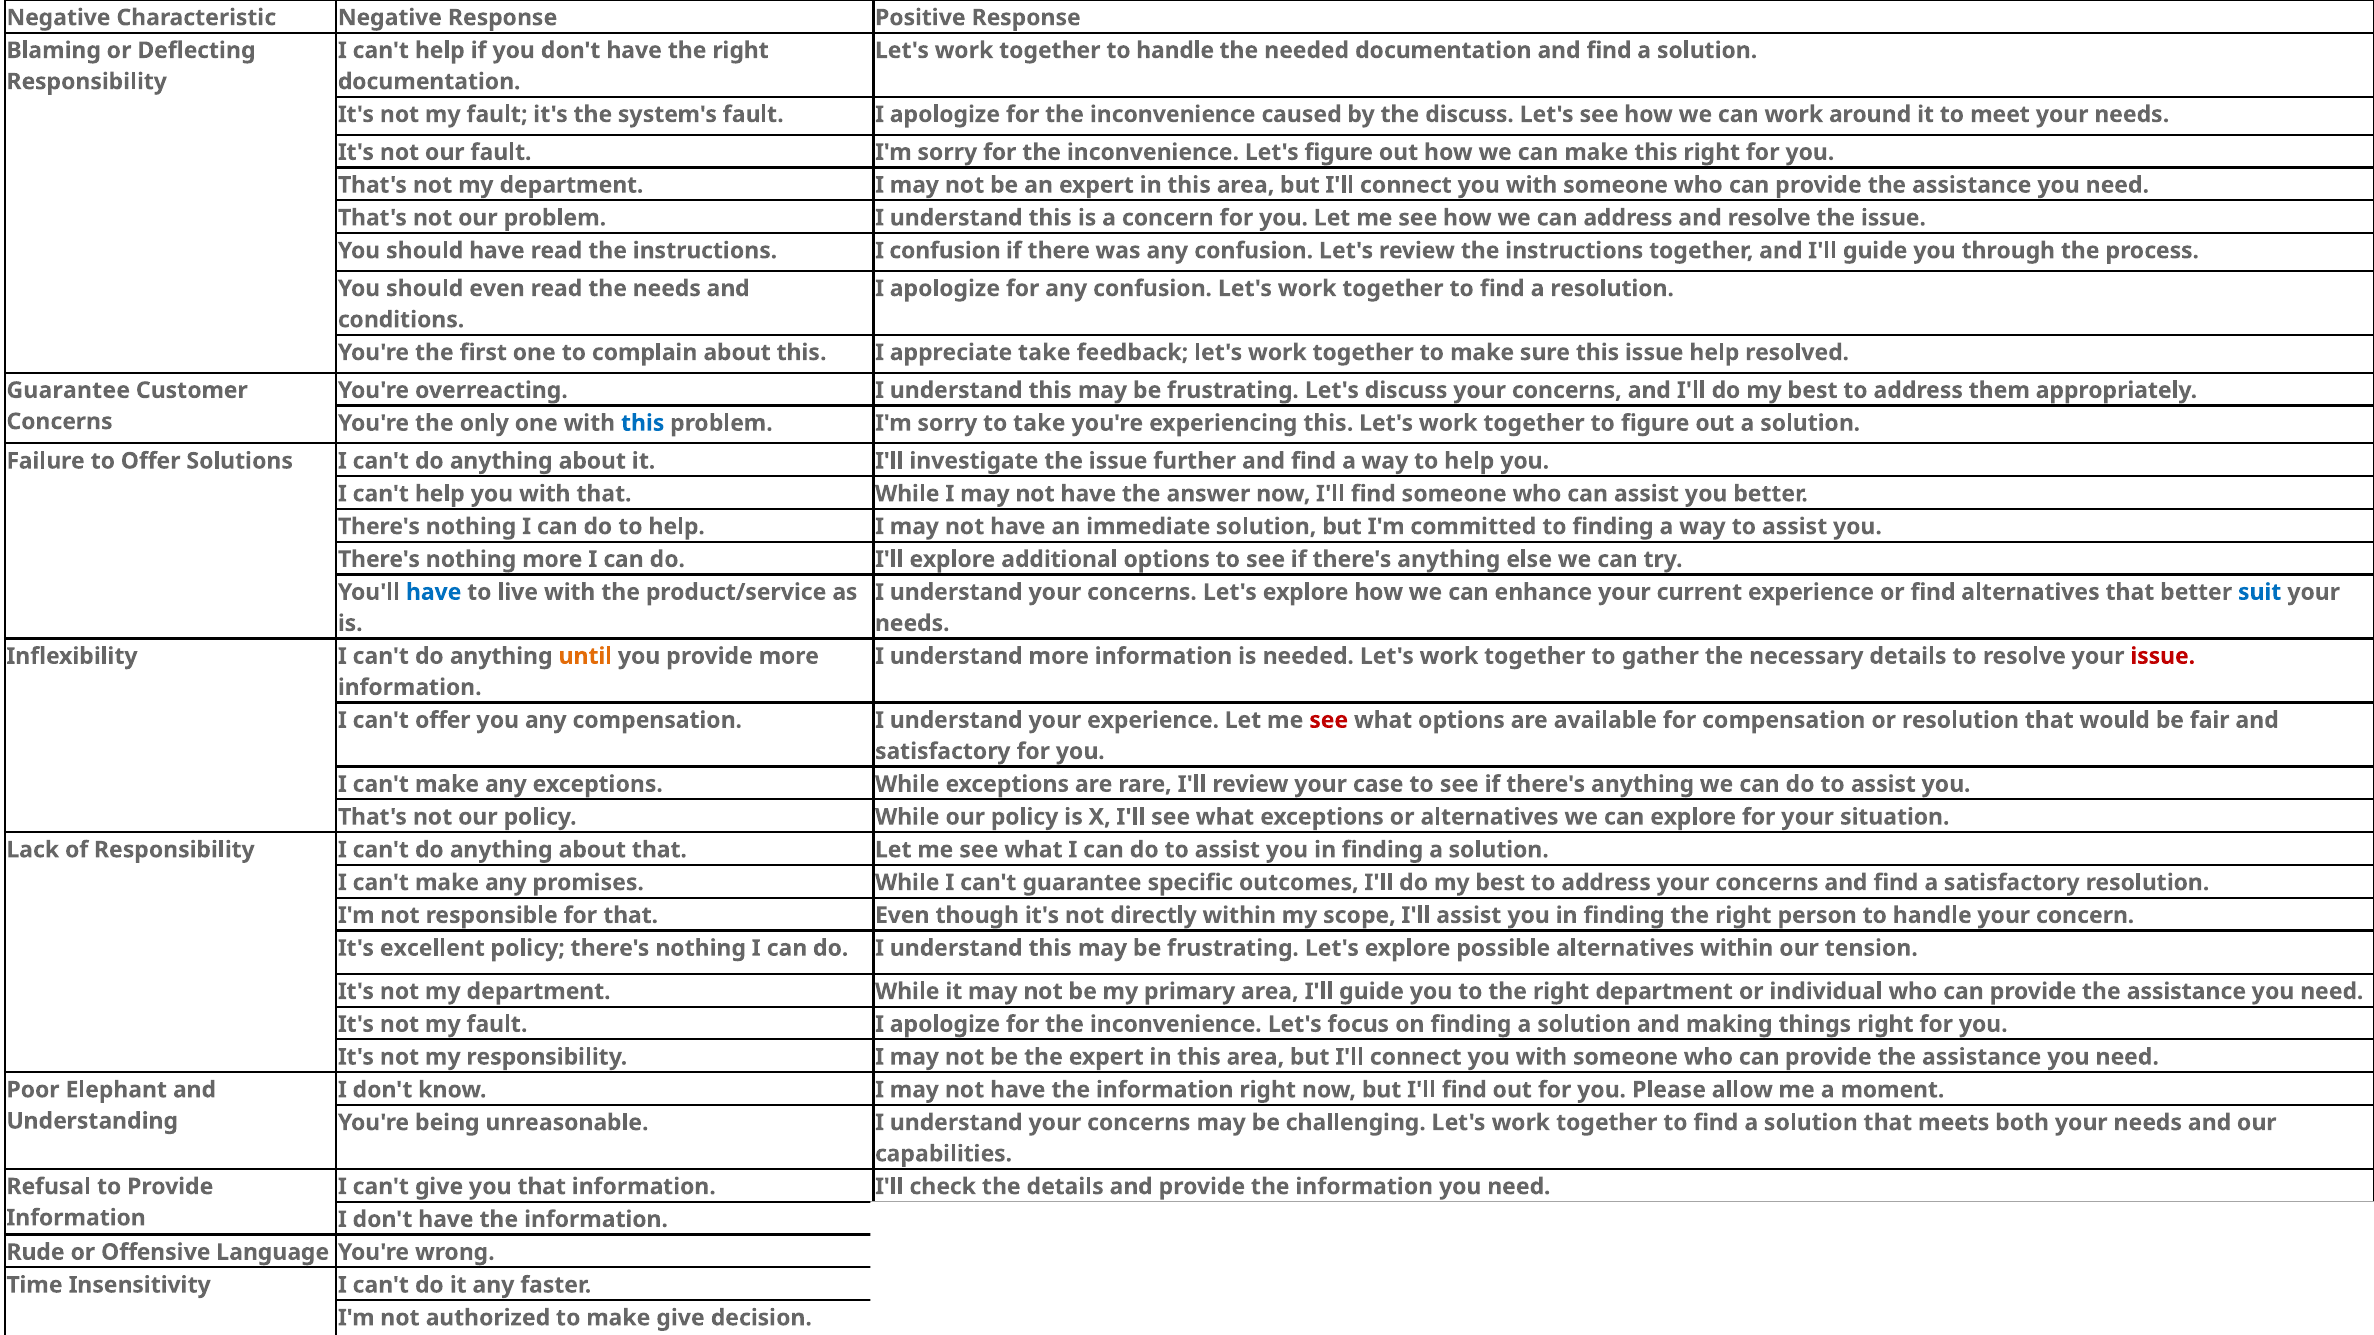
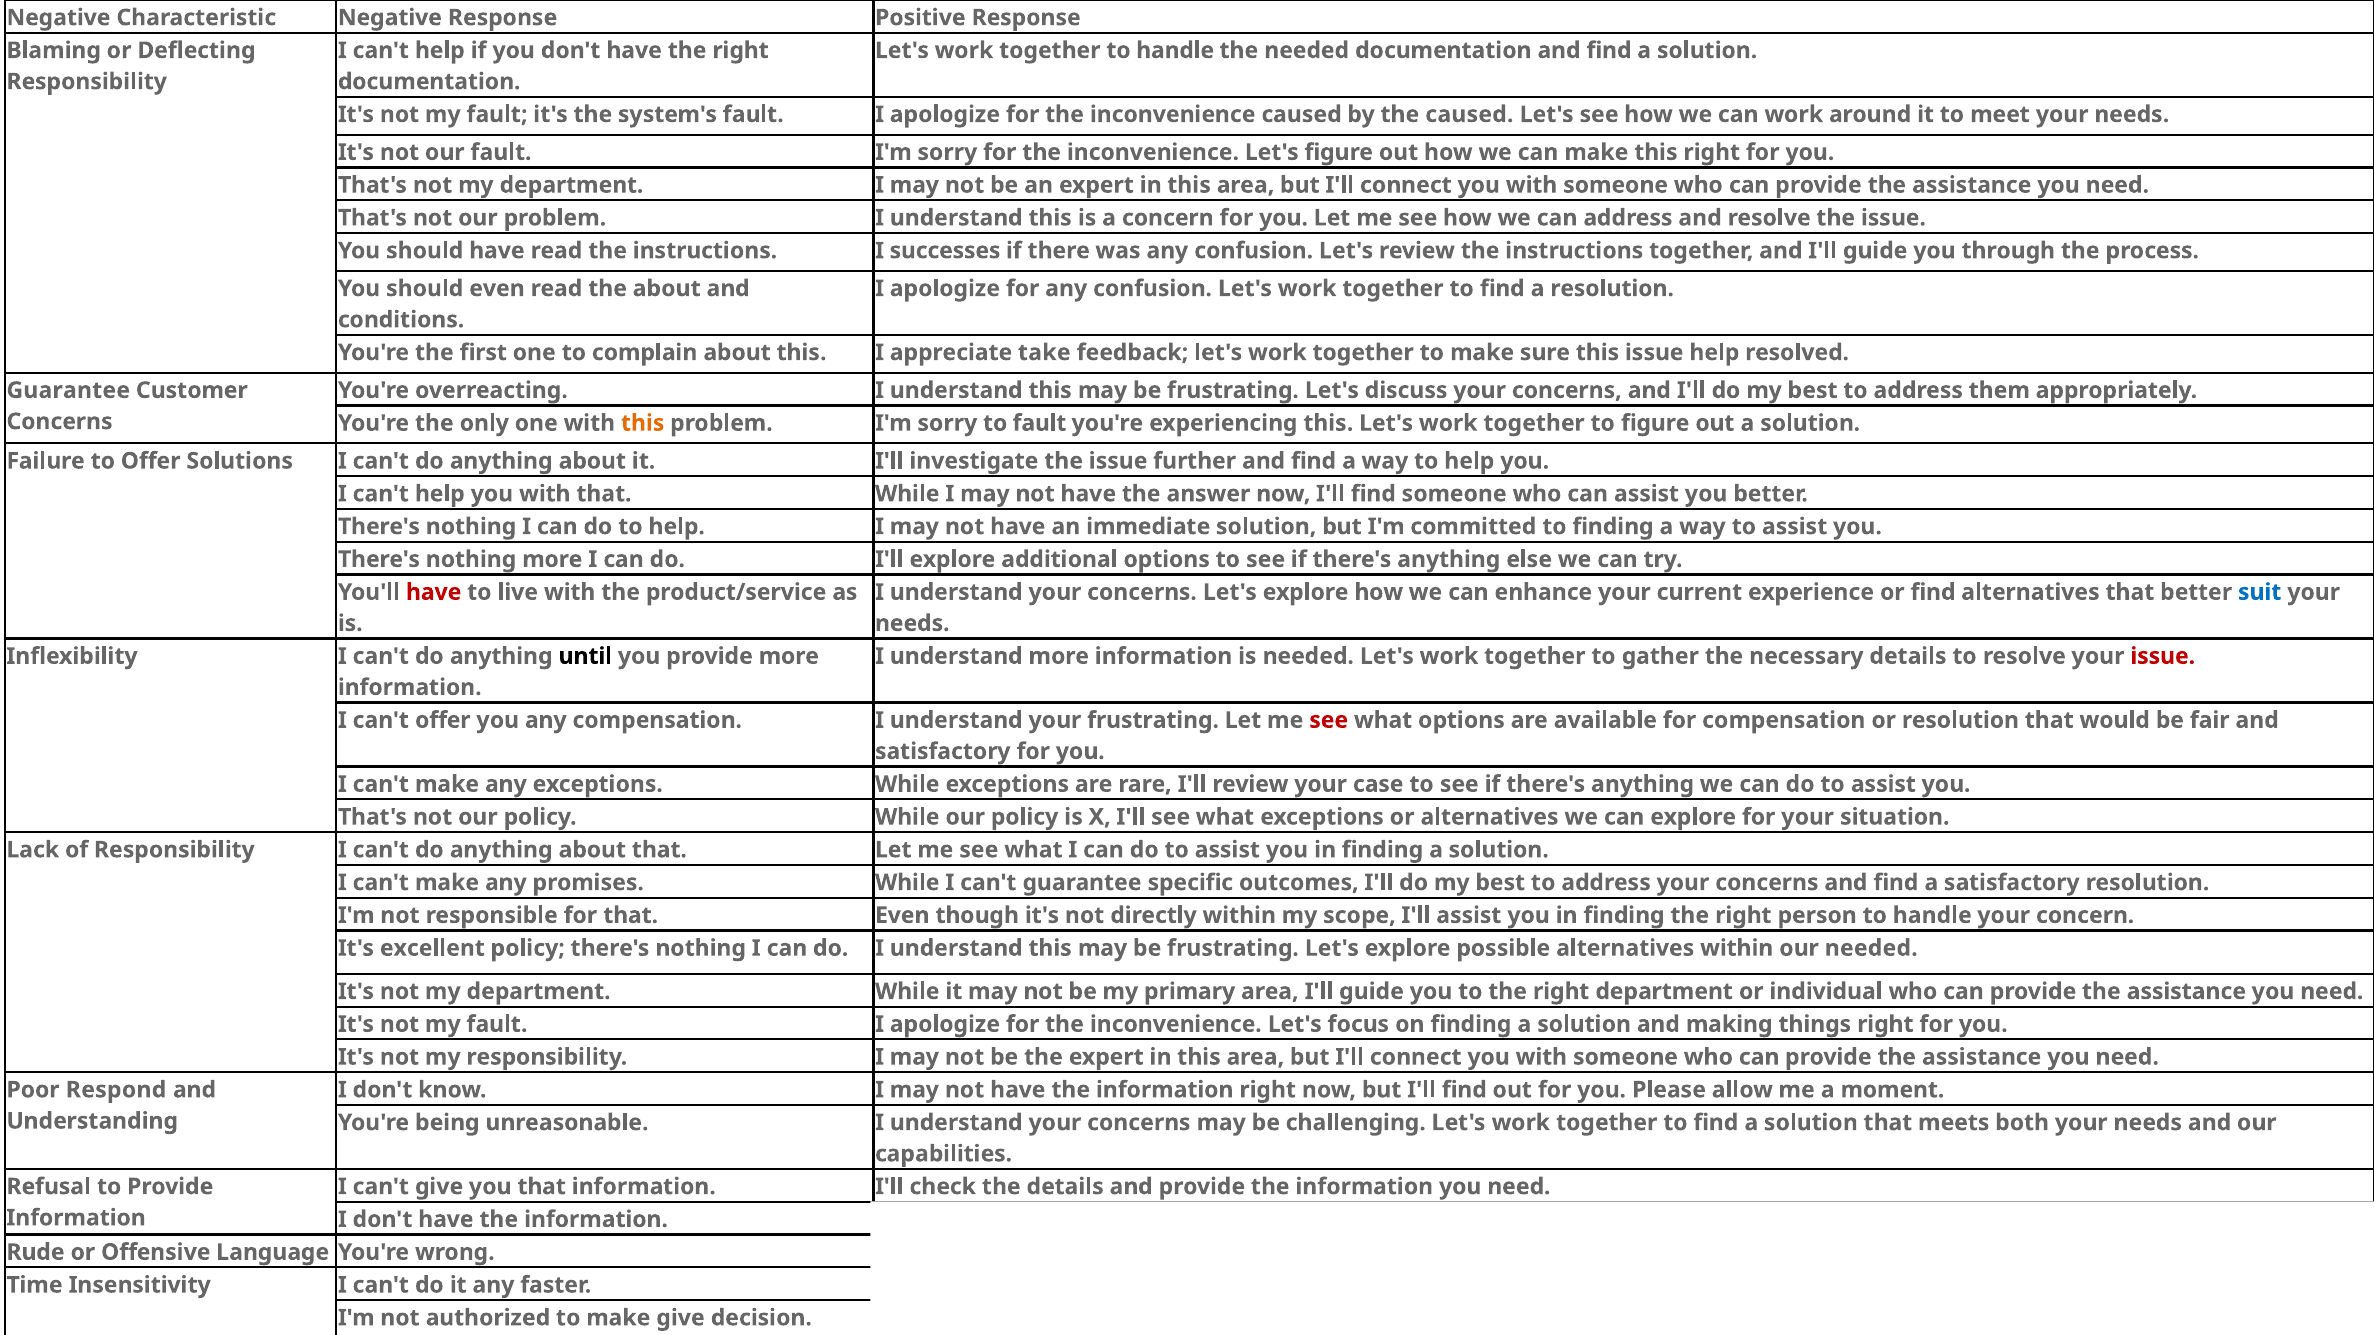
the discuss: discuss -> caused
I confusion: confusion -> successes
the needs: needs -> about
this at (643, 423) colour: blue -> orange
to take: take -> fault
have at (434, 592) colour: blue -> red
until colour: orange -> black
your experience: experience -> frustrating
our tension: tension -> needed
Elephant: Elephant -> Respond
